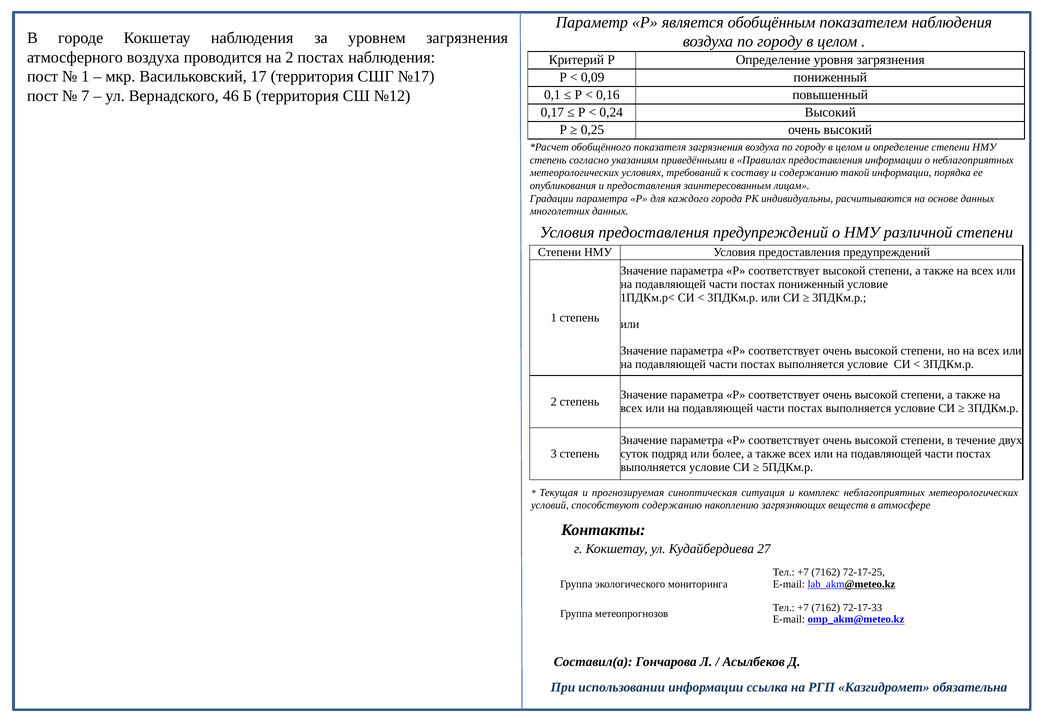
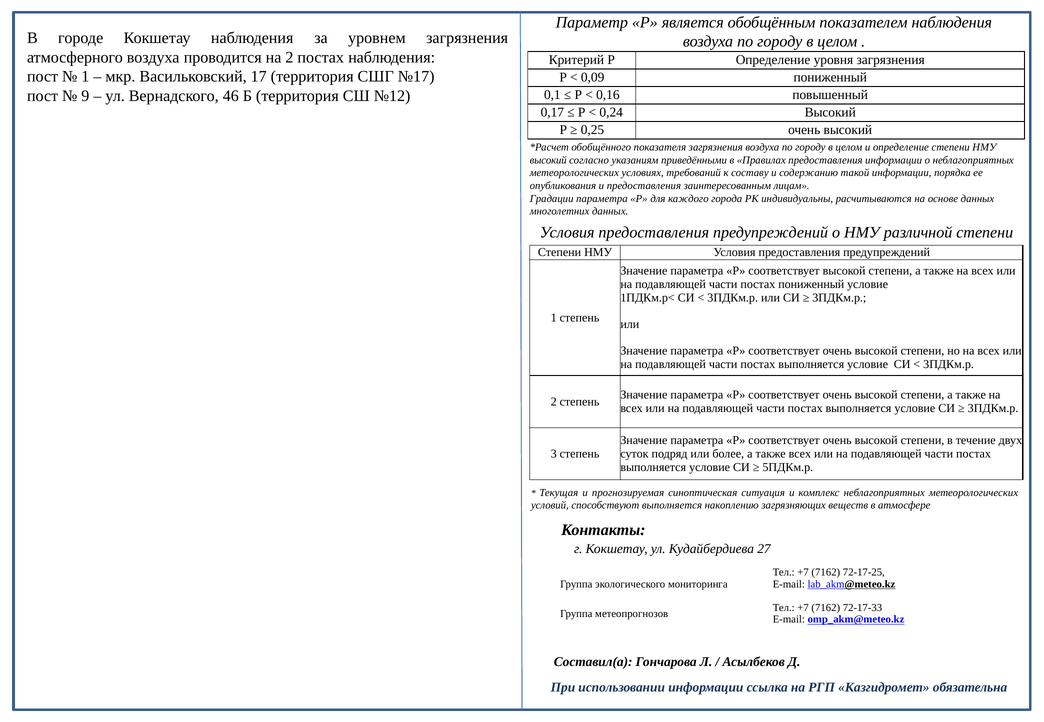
7: 7 -> 9
степень at (548, 160): степень -> высокий
способствуют содержанию: содержанию -> выполняется
